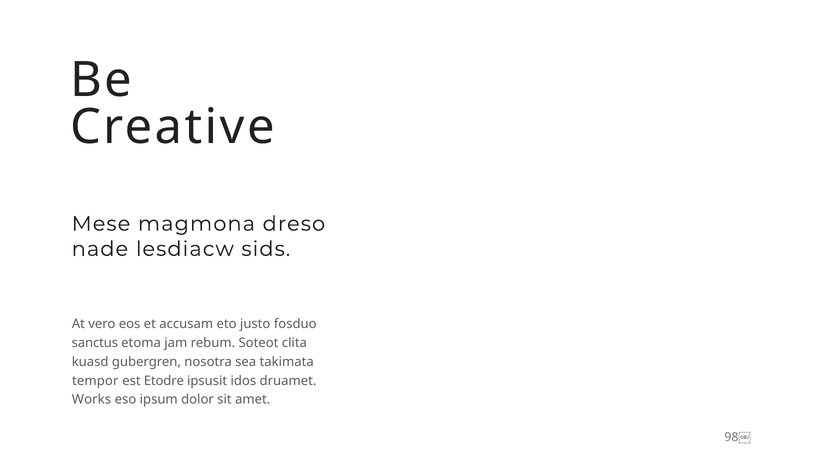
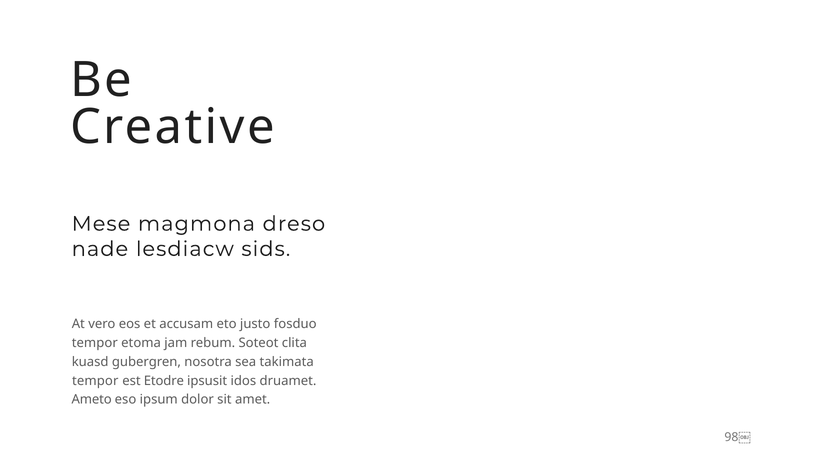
sanctus at (95, 343): sanctus -> tempor
Works: Works -> Ameto
